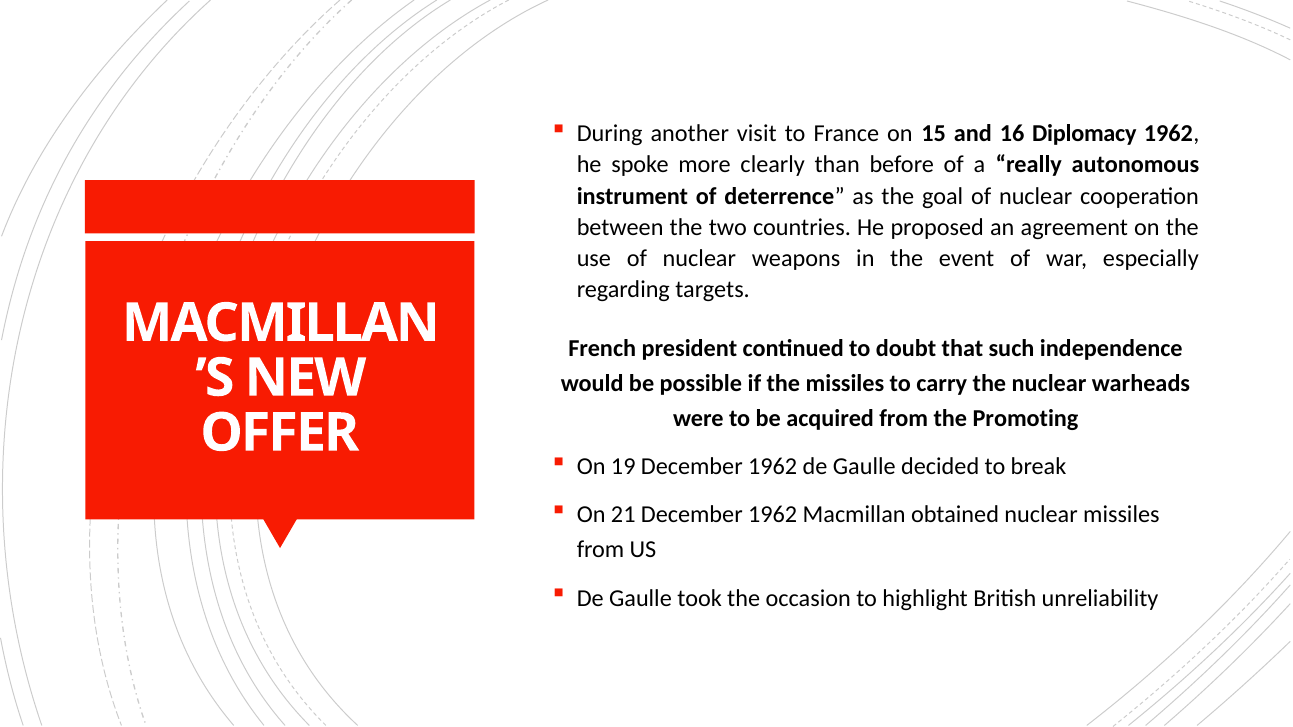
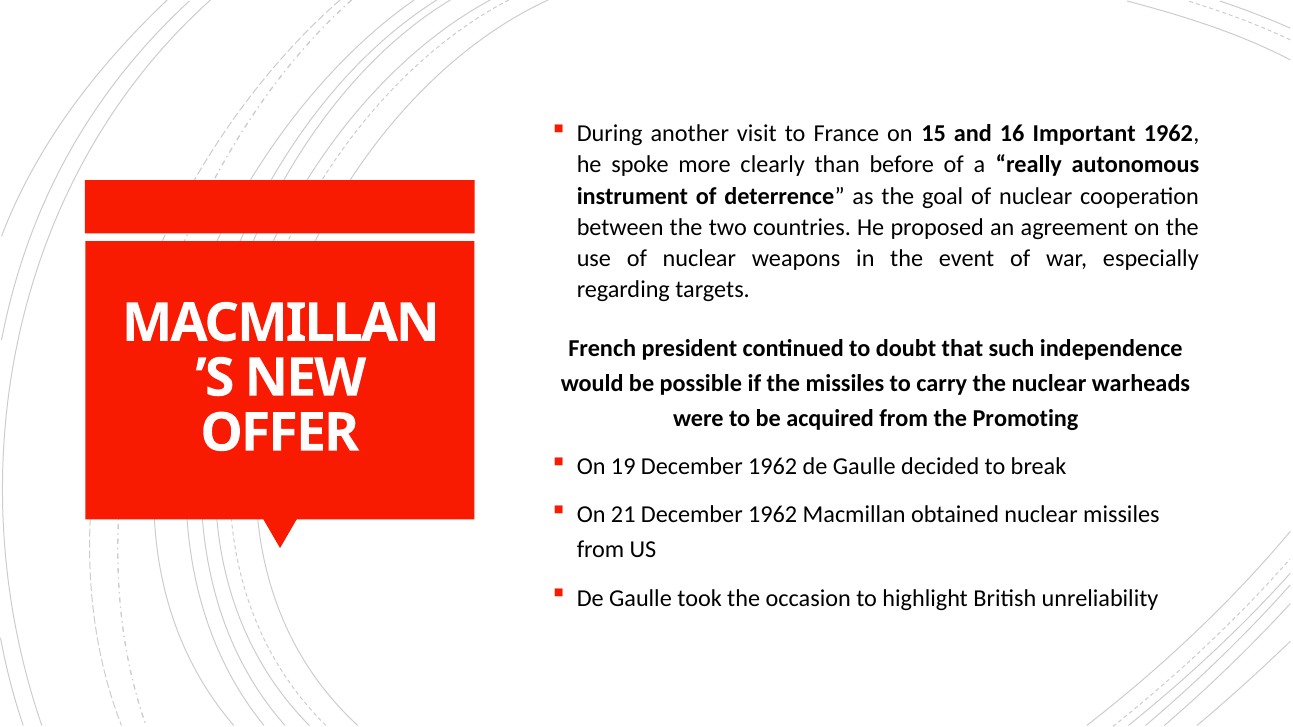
Diplomacy: Diplomacy -> Important
